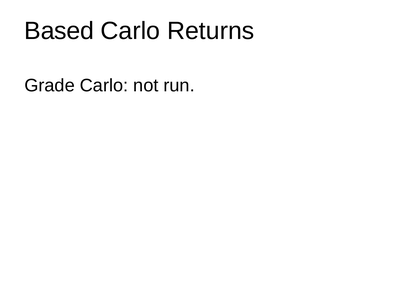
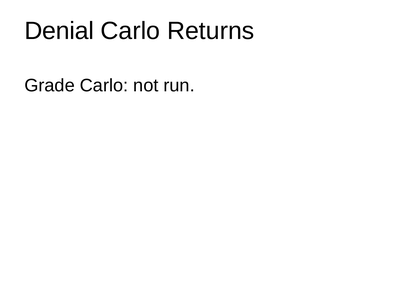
Based: Based -> Denial
